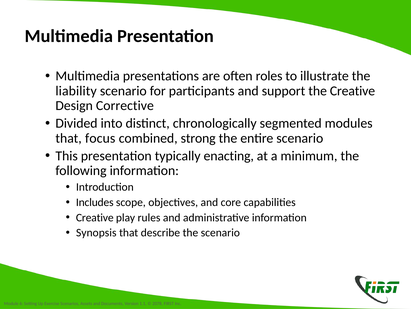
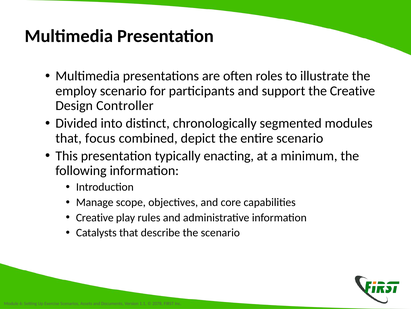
liability: liability -> employ
Corrective: Corrective -> Controller
strong: strong -> depict
Includes: Includes -> Manage
Synopsis: Synopsis -> Catalysts
